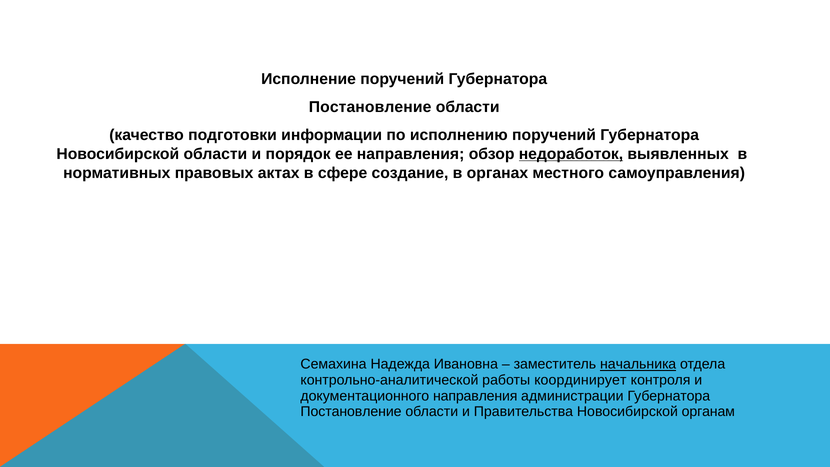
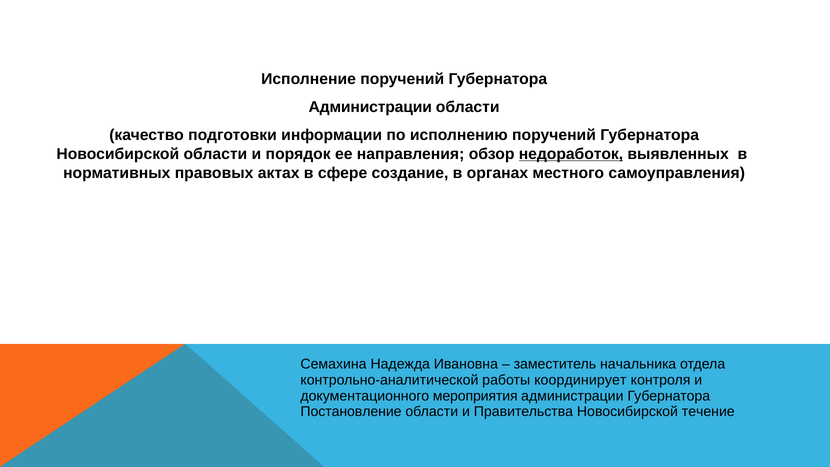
Постановление at (370, 107): Постановление -> Администрации
начальника underline: present -> none
документационного направления: направления -> мероприятия
органам: органам -> течение
